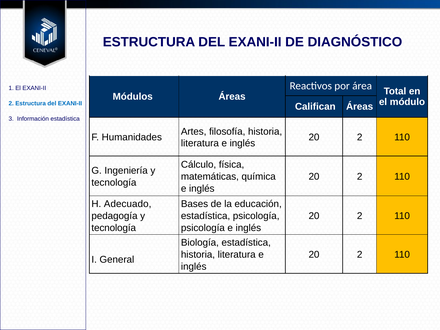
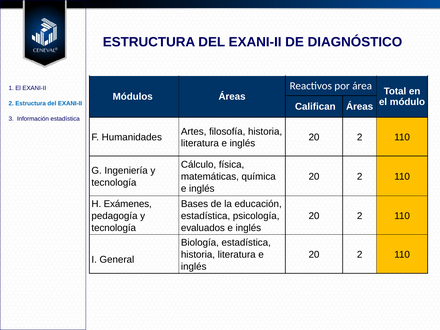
Adecuado: Adecuado -> Exámenes
psicología at (203, 228): psicología -> evaluados
